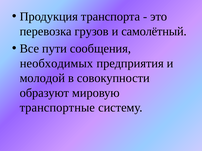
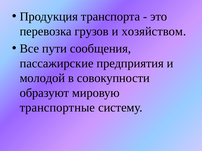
самолётный: самолётный -> хозяйством
необходимых: необходимых -> пассажирские
